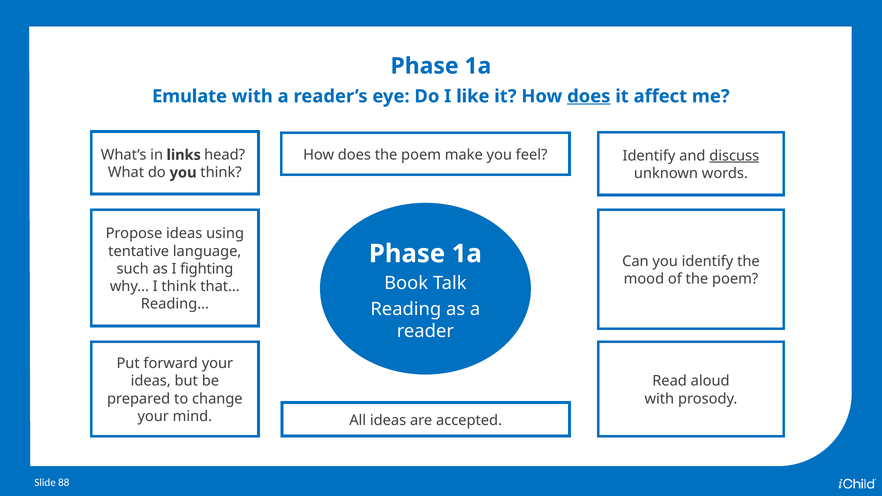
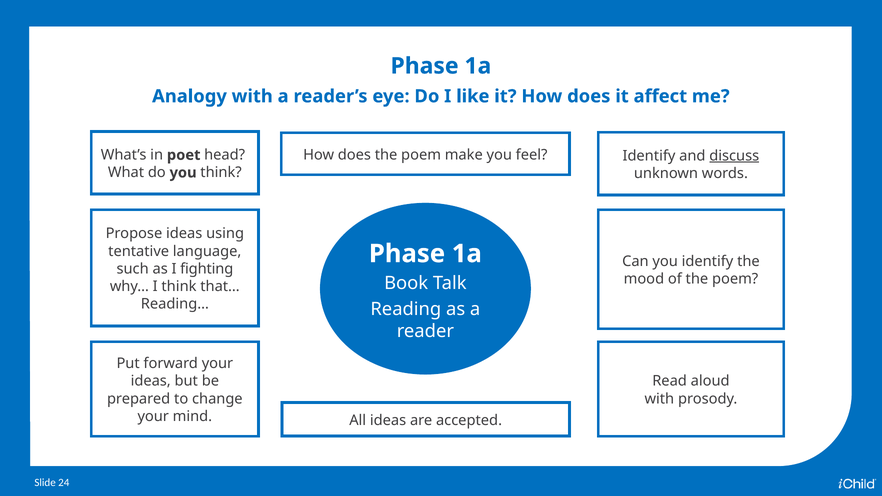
Emulate: Emulate -> Analogy
does at (589, 96) underline: present -> none
links: links -> poet
88: 88 -> 24
